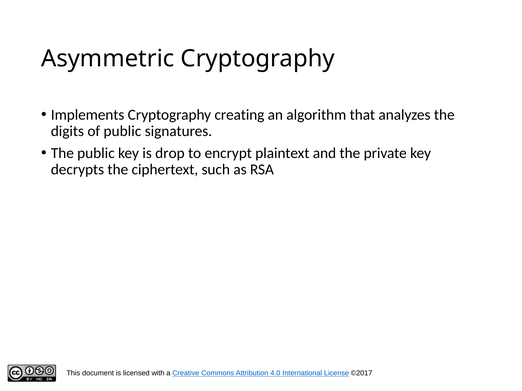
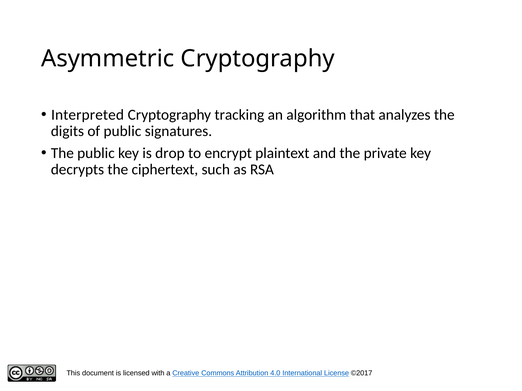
Implements: Implements -> Interpreted
creating: creating -> tracking
